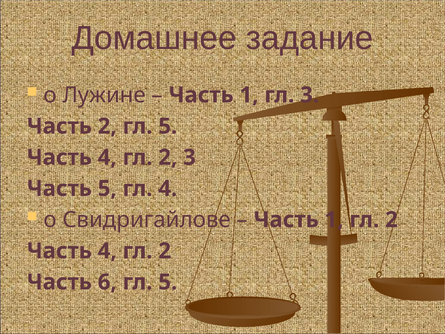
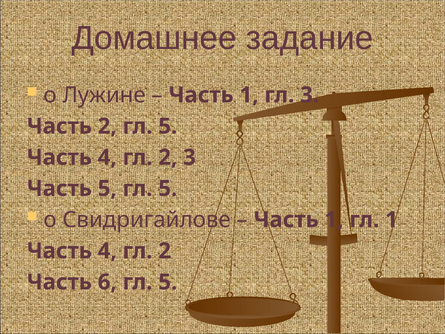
5 гл 4: 4 -> 5
1 гл 2: 2 -> 1
